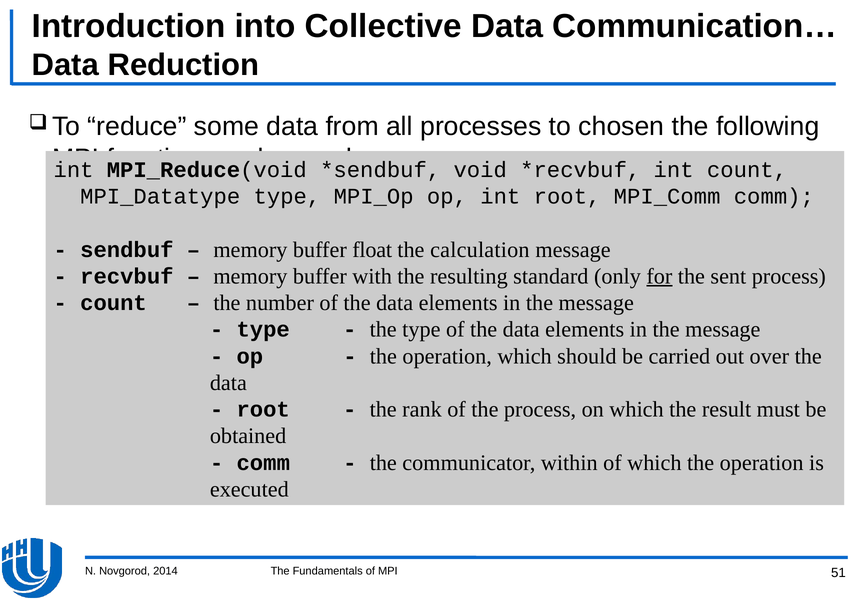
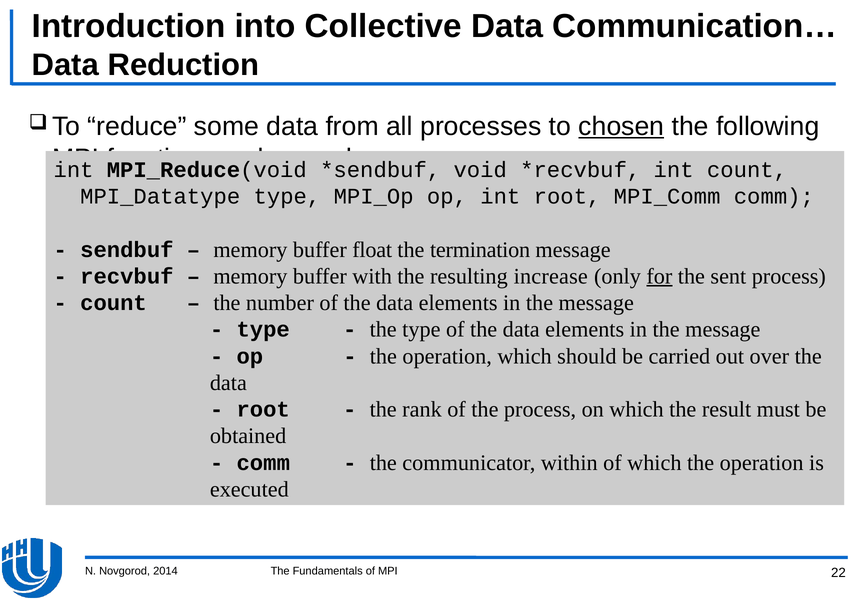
chosen underline: none -> present
calculation: calculation -> termination
standard: standard -> increase
51: 51 -> 22
